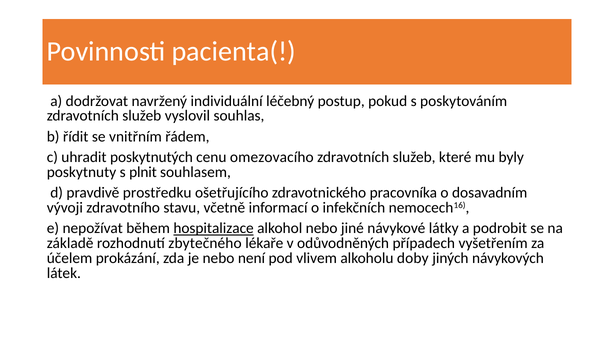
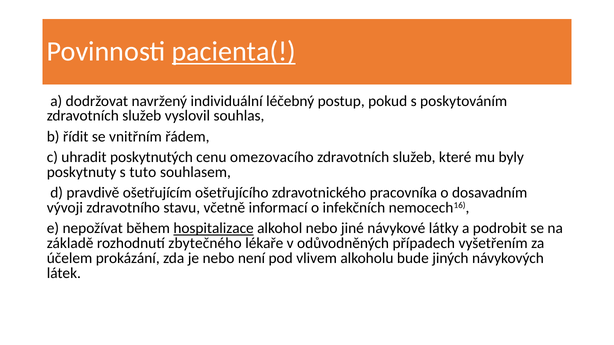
pacienta( underline: none -> present
plnit: plnit -> tuto
prostředku: prostředku -> ošetřujícím
doby: doby -> bude
